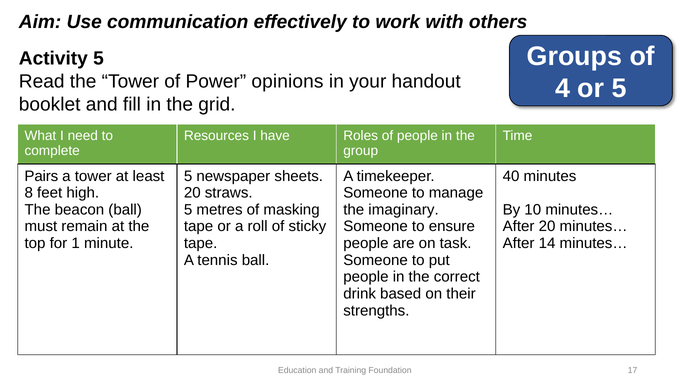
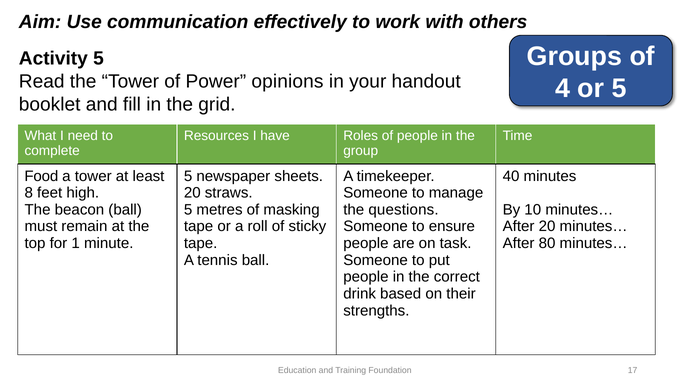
Pairs: Pairs -> Food
imaginary: imaginary -> questions
14: 14 -> 80
